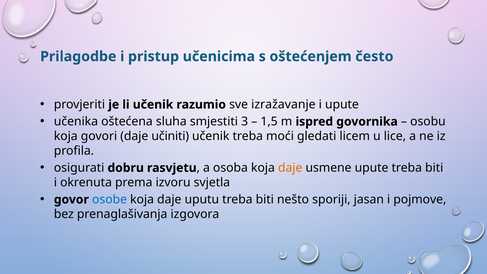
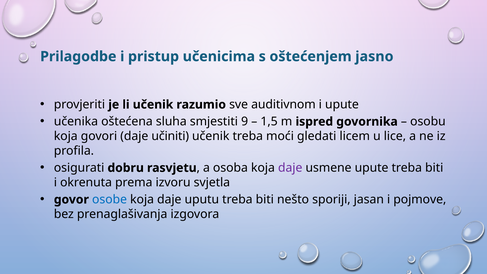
često: često -> jasno
izražavanje: izražavanje -> auditivnom
3: 3 -> 9
daje at (290, 168) colour: orange -> purple
